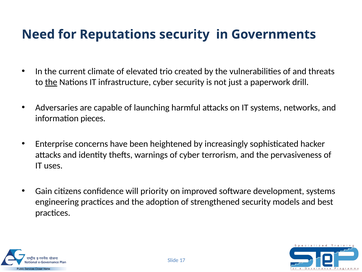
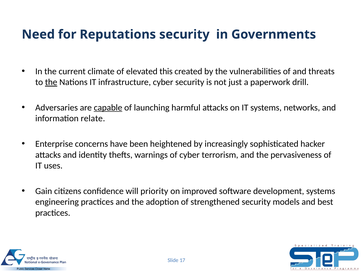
trio: trio -> this
capable underline: none -> present
pieces: pieces -> relate
